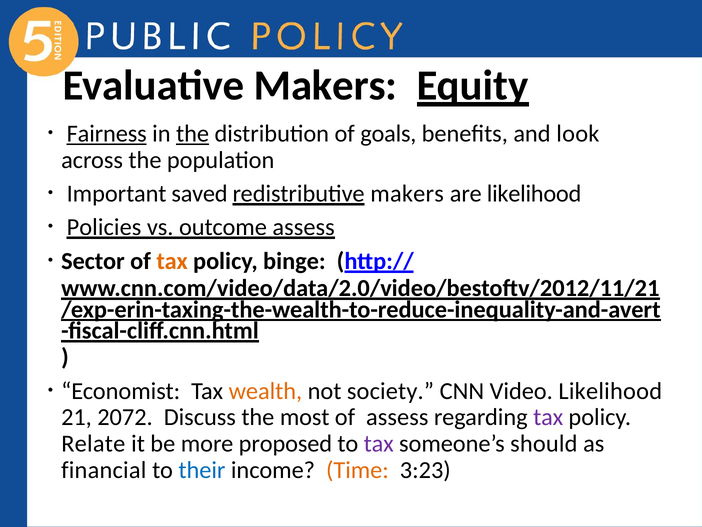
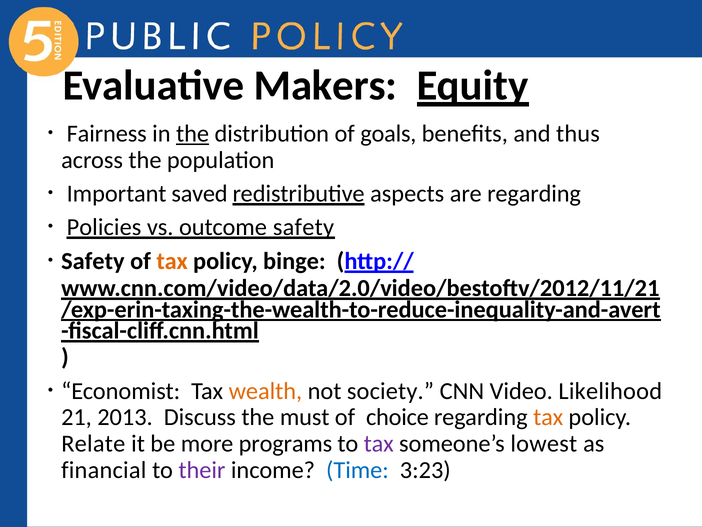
Fairness underline: present -> none
look: look -> thus
redistributive makers: makers -> aspects
are likelihood: likelihood -> regarding
outcome assess: assess -> safety
Sector at (93, 261): Sector -> Safety
2072: 2072 -> 2013
most: most -> must
of assess: assess -> choice
tax at (548, 417) colour: purple -> orange
proposed: proposed -> programs
should: should -> lowest
their colour: blue -> purple
Time colour: orange -> blue
